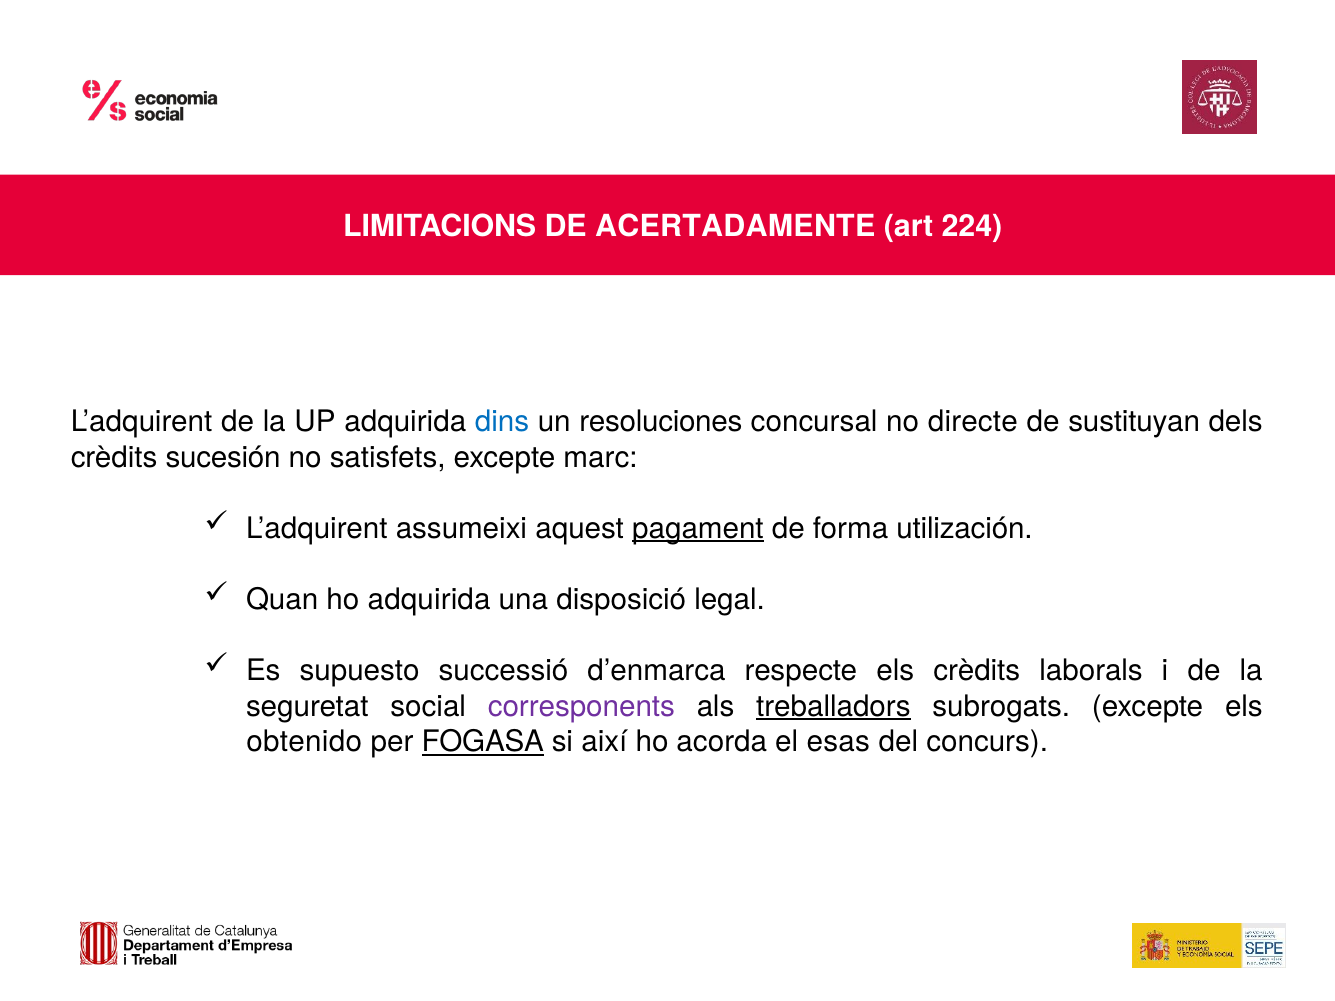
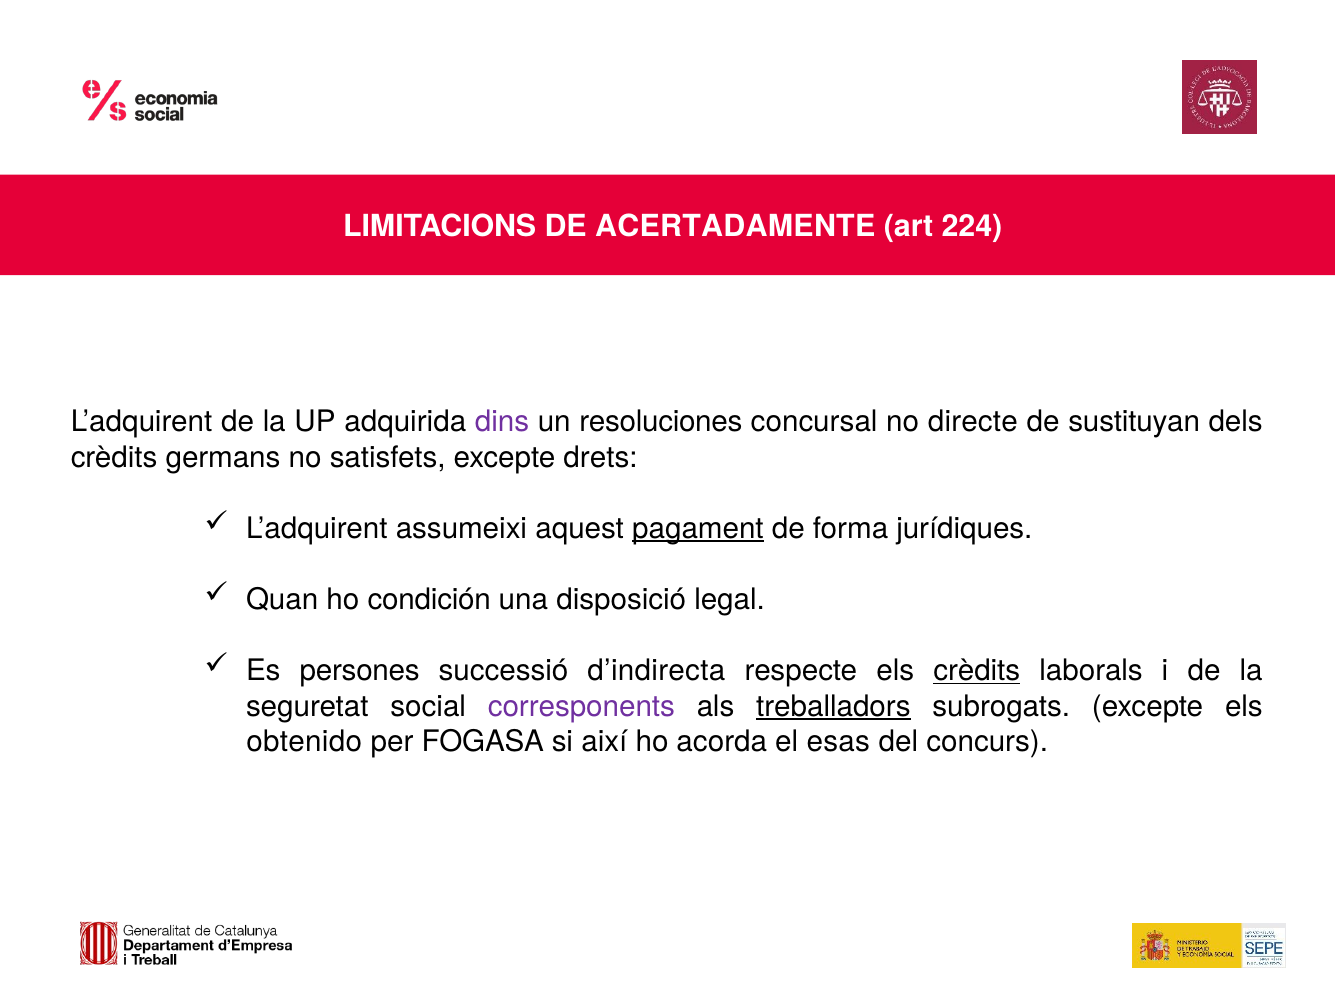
dins colour: blue -> purple
sucesión: sucesión -> germans
marc: marc -> drets
utilización: utilización -> jurídiques
ho adquirida: adquirida -> condición
supuesto: supuesto -> persones
d’enmarca: d’enmarca -> d’indirecta
crèdits at (977, 671) underline: none -> present
FOGASA underline: present -> none
